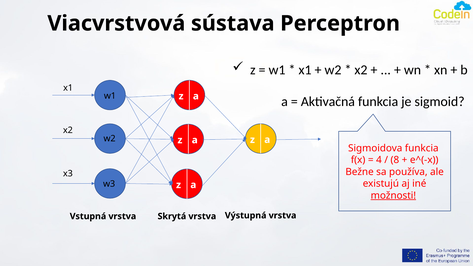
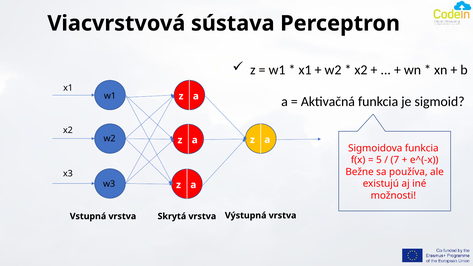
4: 4 -> 5
8: 8 -> 7
možnosti underline: present -> none
